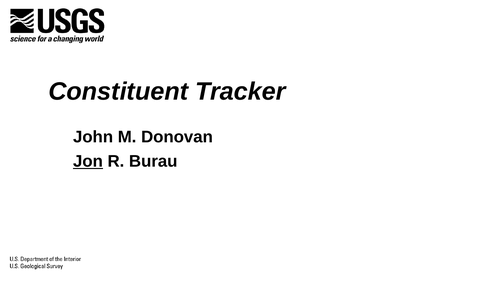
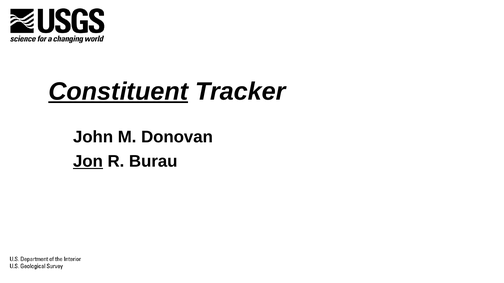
Constituent underline: none -> present
